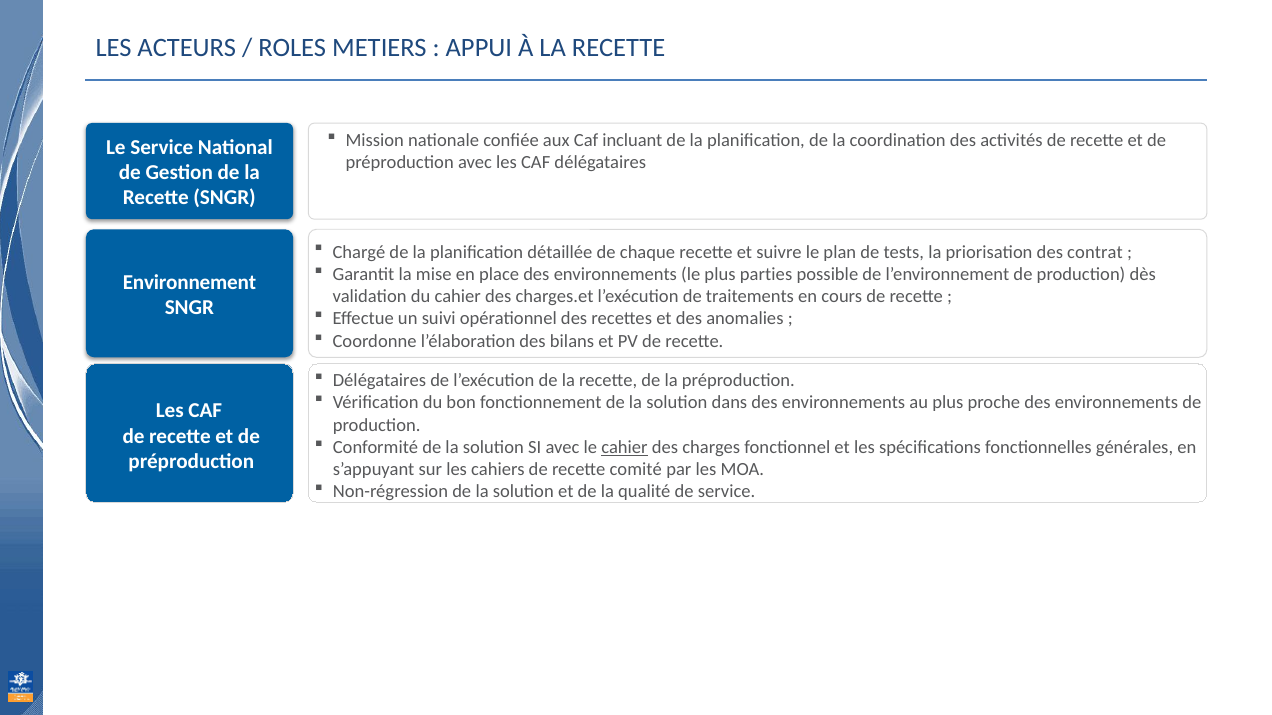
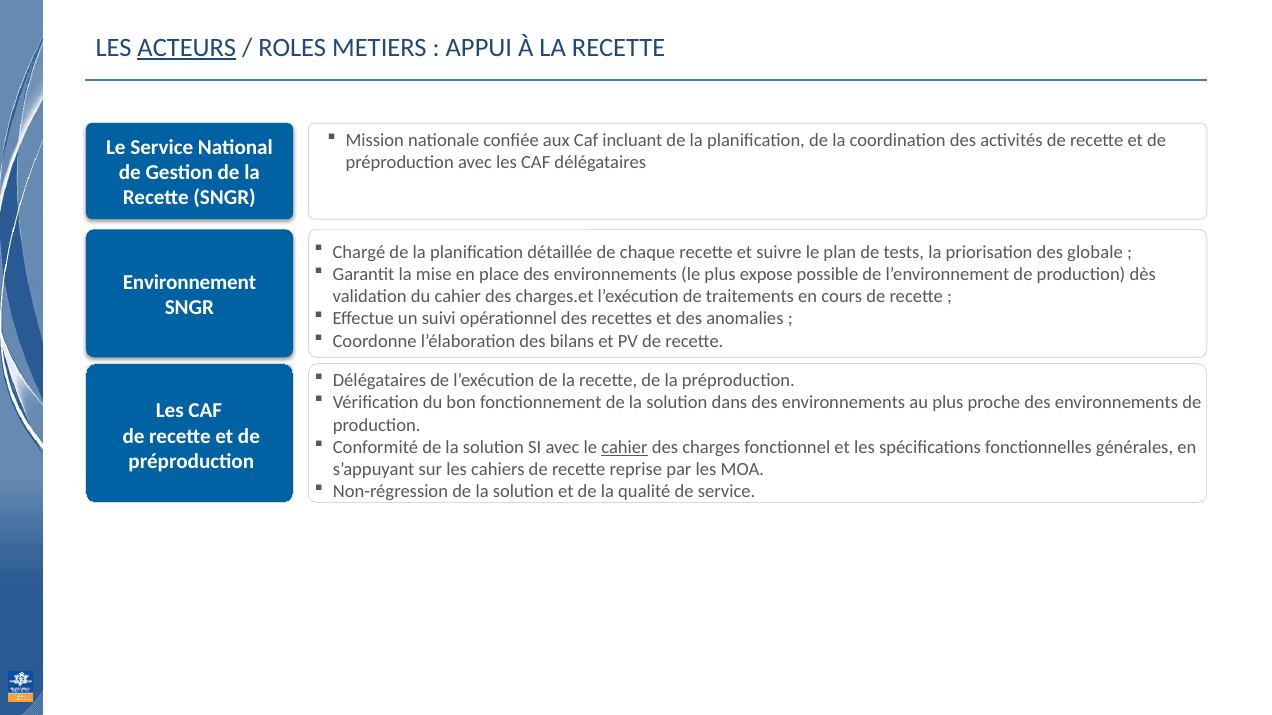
ACTEURS underline: none -> present
contrat: contrat -> globale
parties: parties -> expose
comité: comité -> reprise
